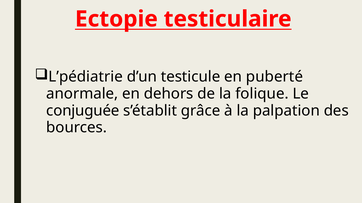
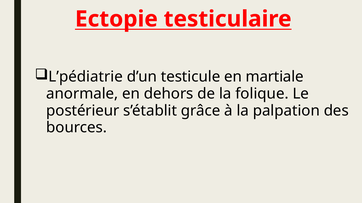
puberté: puberté -> martiale
conjuguée: conjuguée -> postérieur
